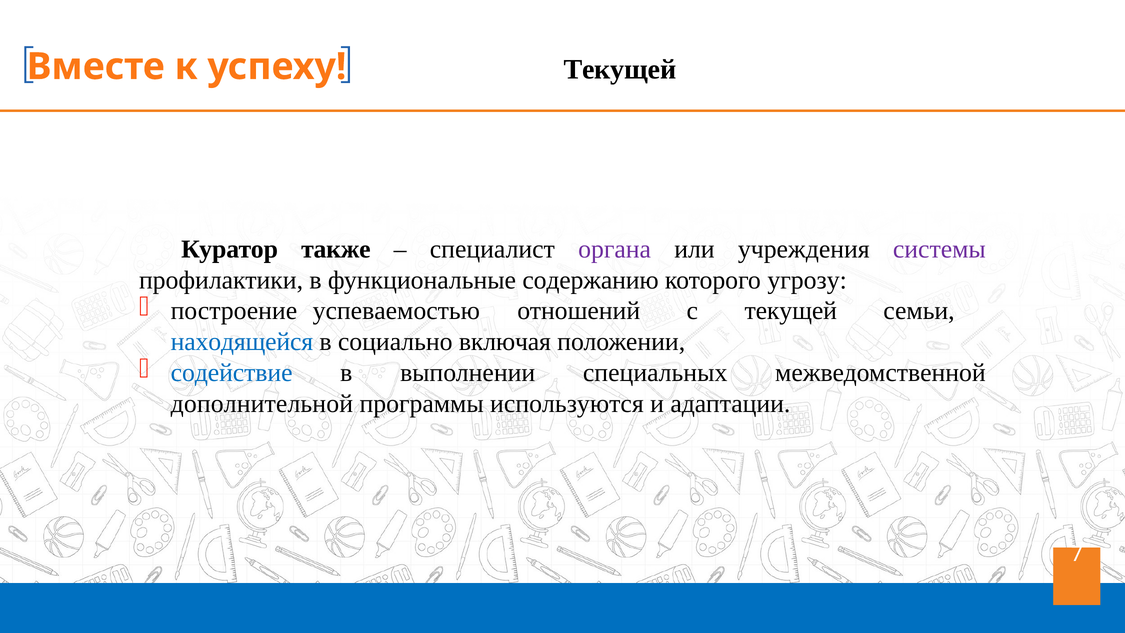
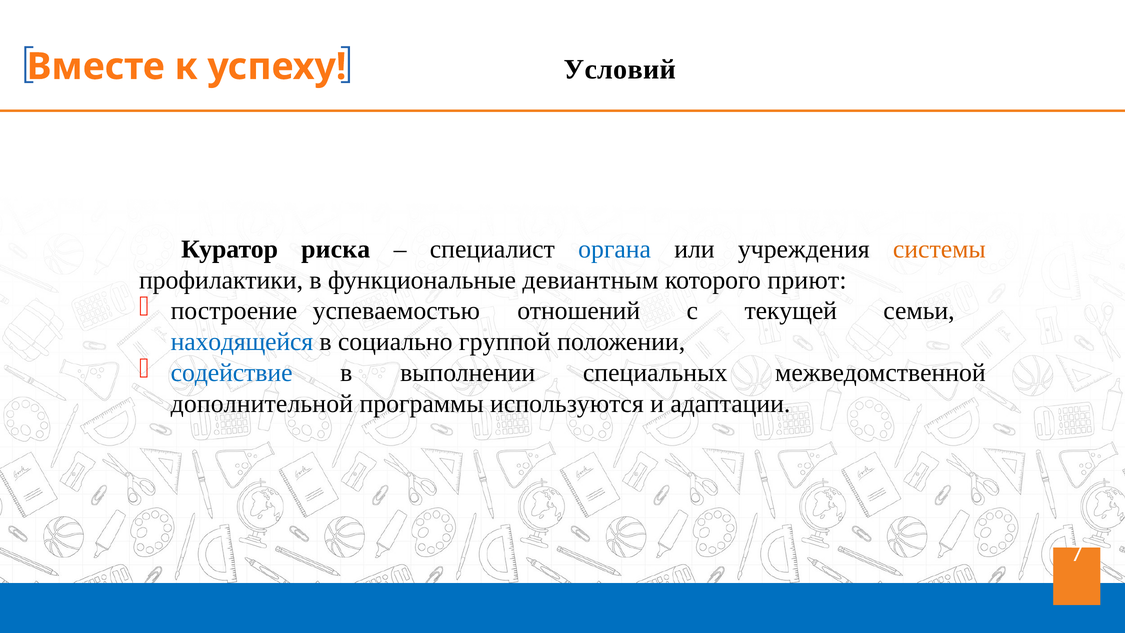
Текущей at (620, 69): Текущей -> Условий
также: также -> риска
органа colour: purple -> blue
cиcтeмы colour: purple -> orange
содержанию: содержанию -> девиантным
угрозу: угрозу -> приют
включая: включая -> группой
